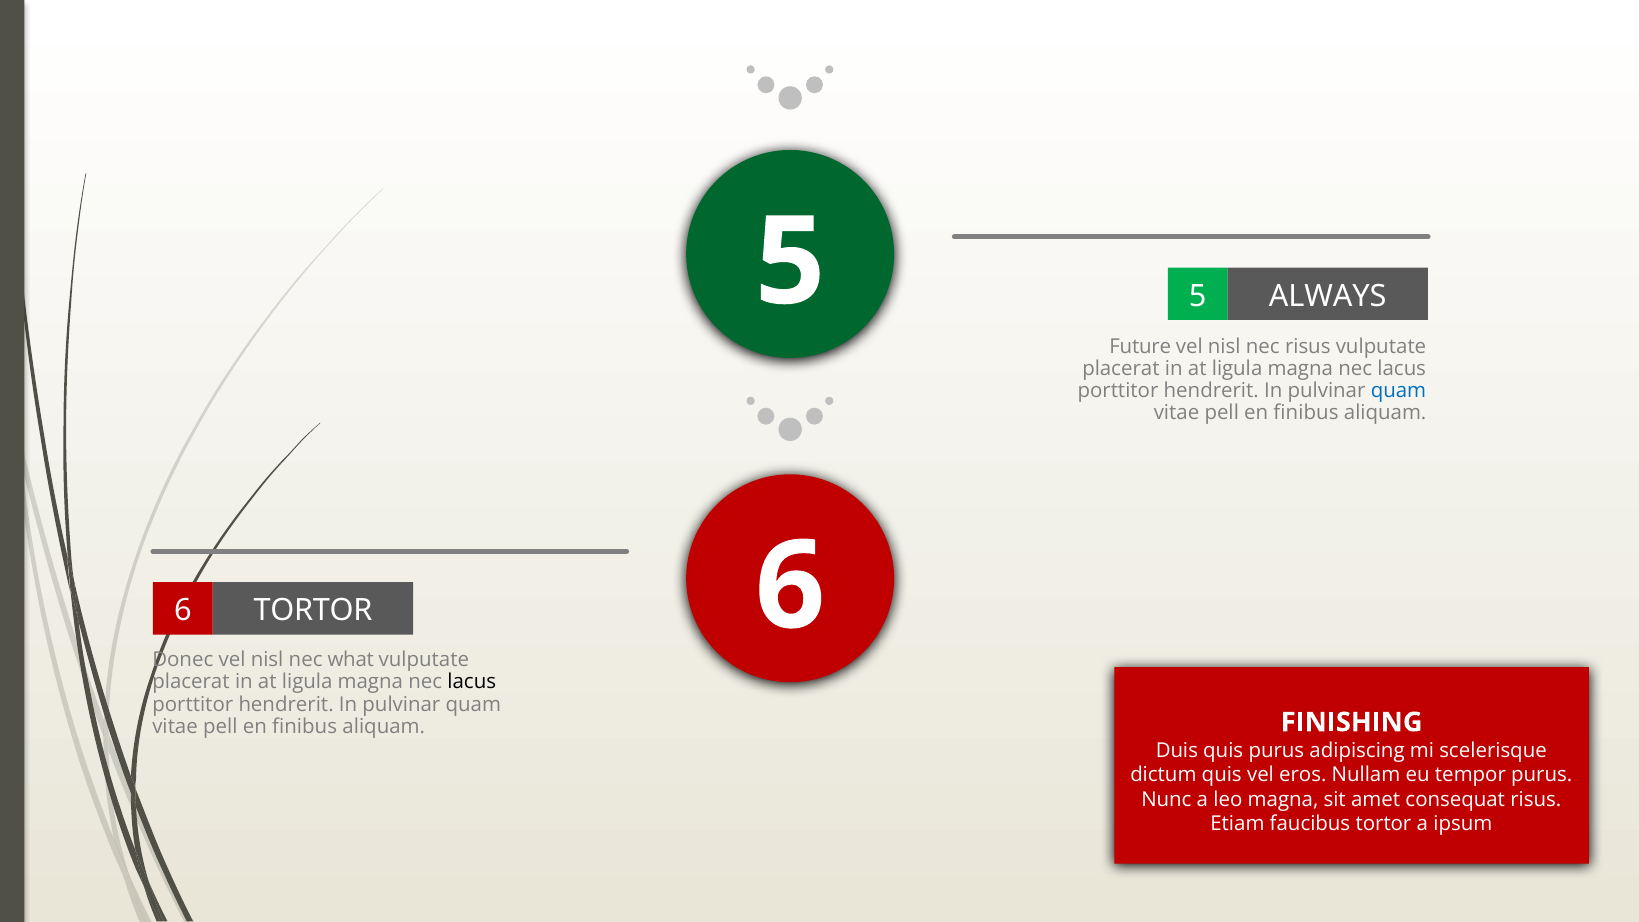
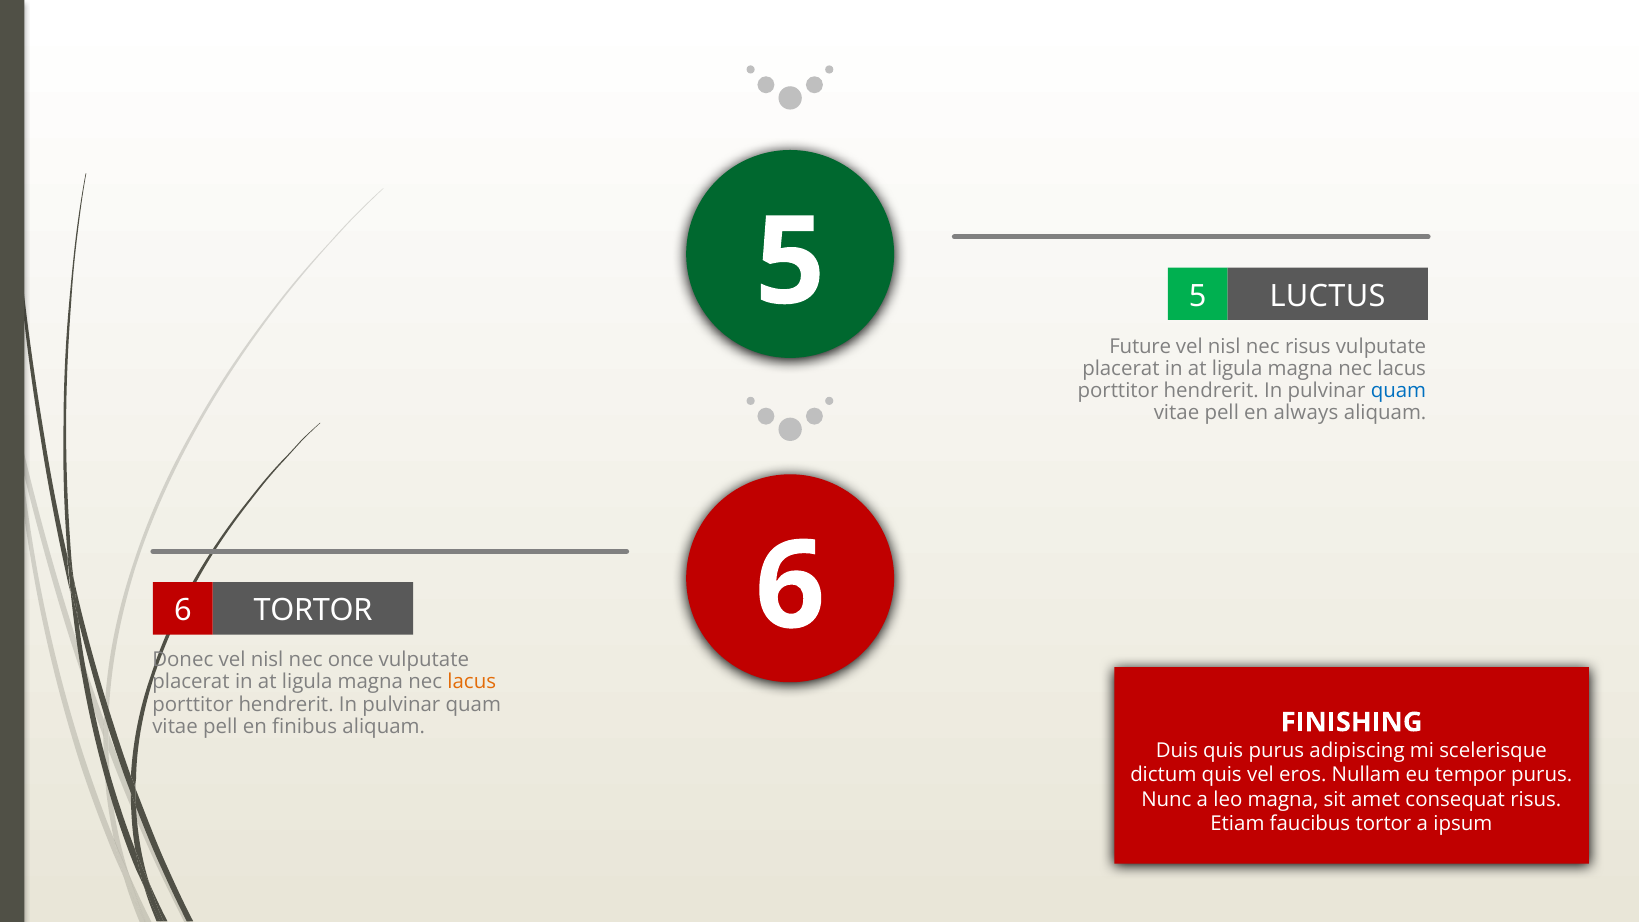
ALWAYS: ALWAYS -> LUCTUS
finibus at (1306, 413): finibus -> always
what: what -> once
lacus at (472, 682) colour: black -> orange
